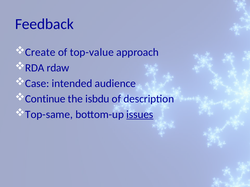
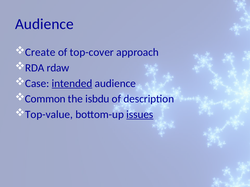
Feedback at (44, 24): Feedback -> Audience
top-value: top-value -> top-cover
intended underline: none -> present
Continue: Continue -> Common
Top-same: Top-same -> Top-value
